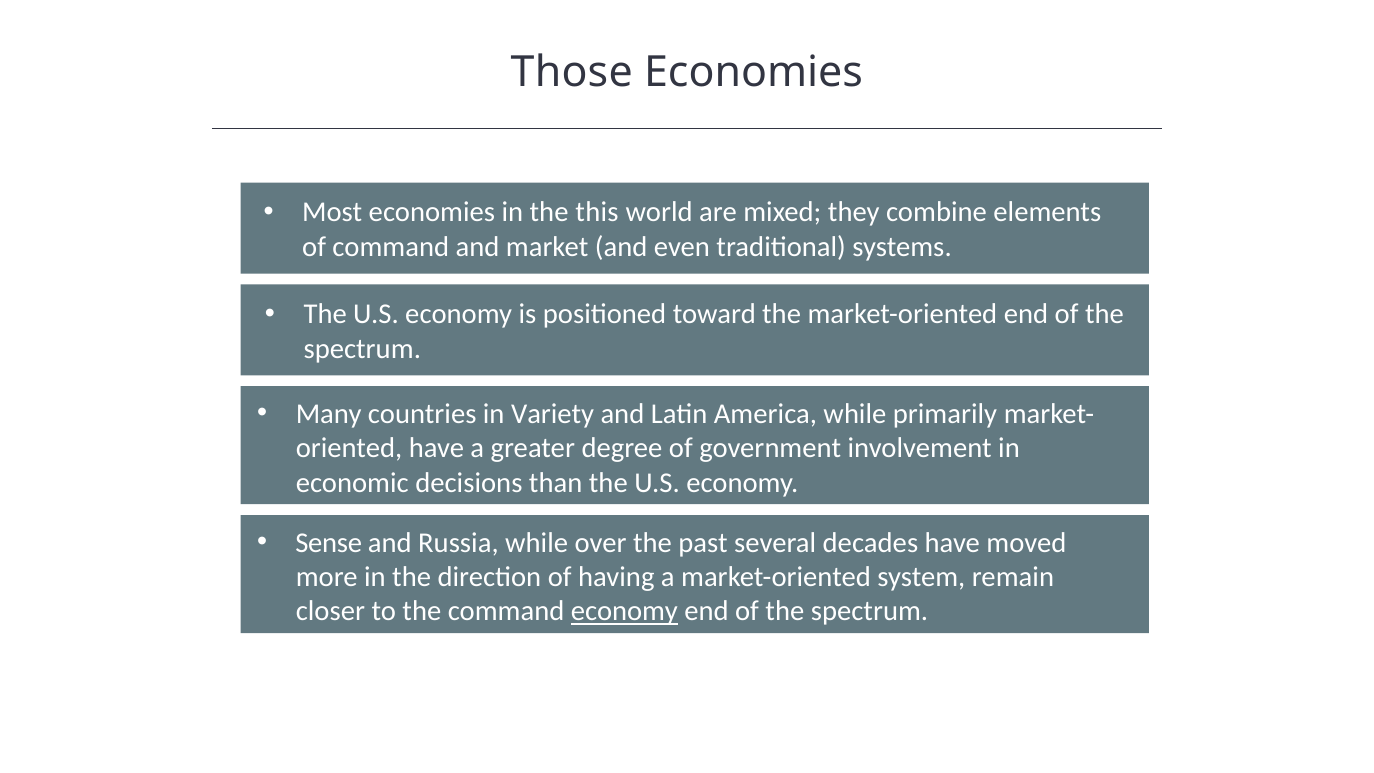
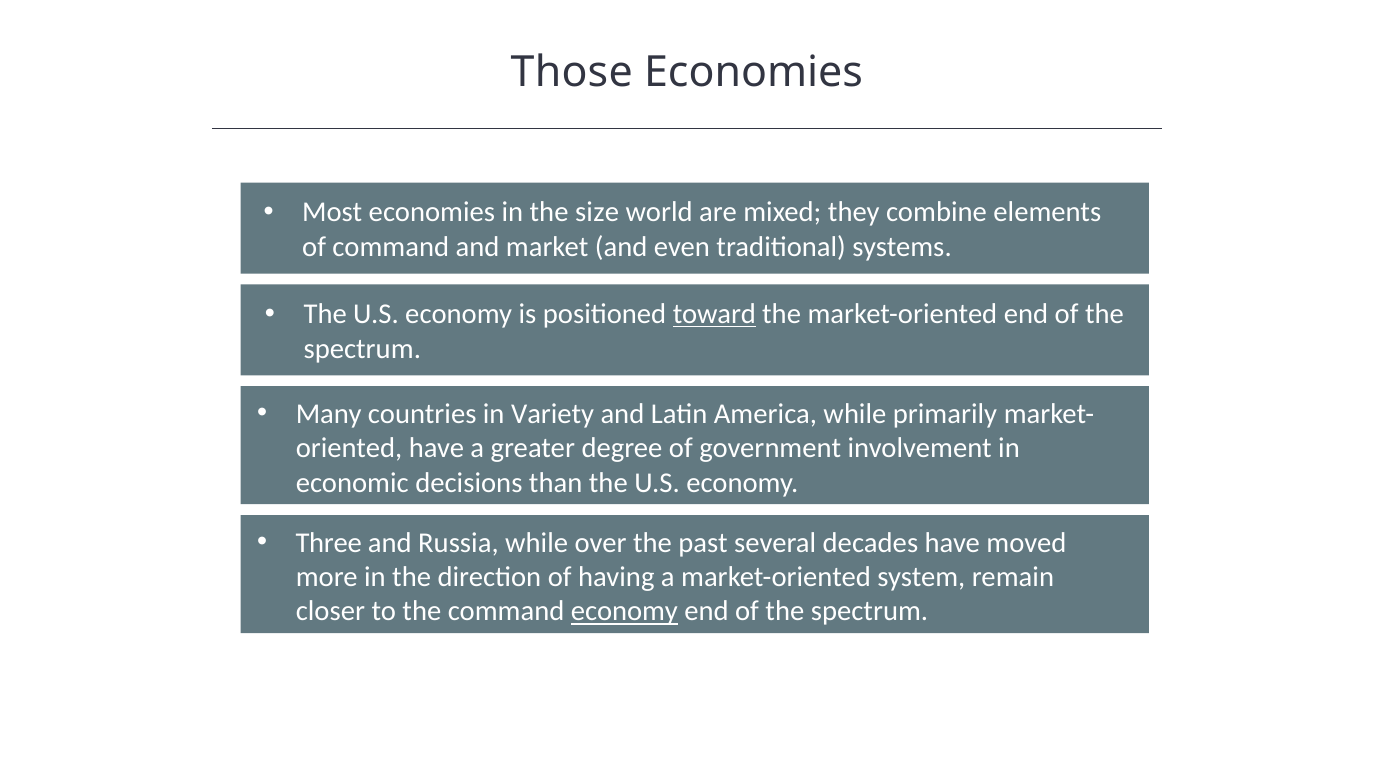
this: this -> size
toward underline: none -> present
Sense: Sense -> Three
